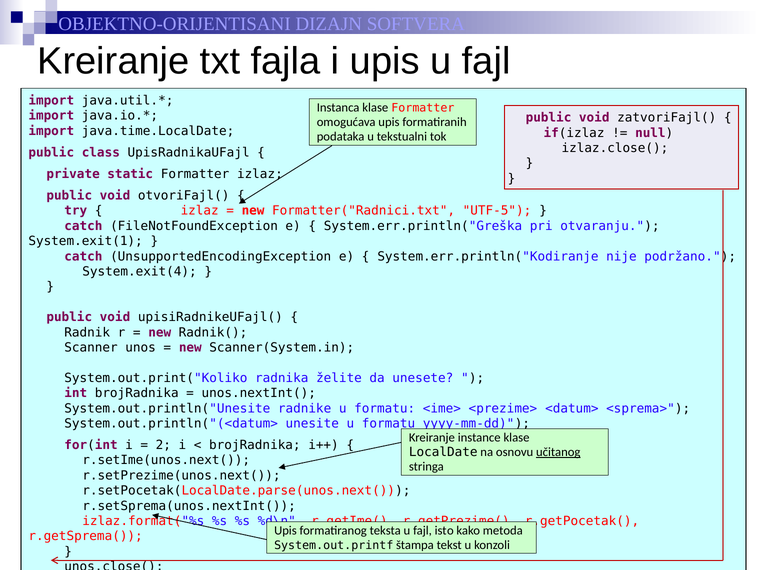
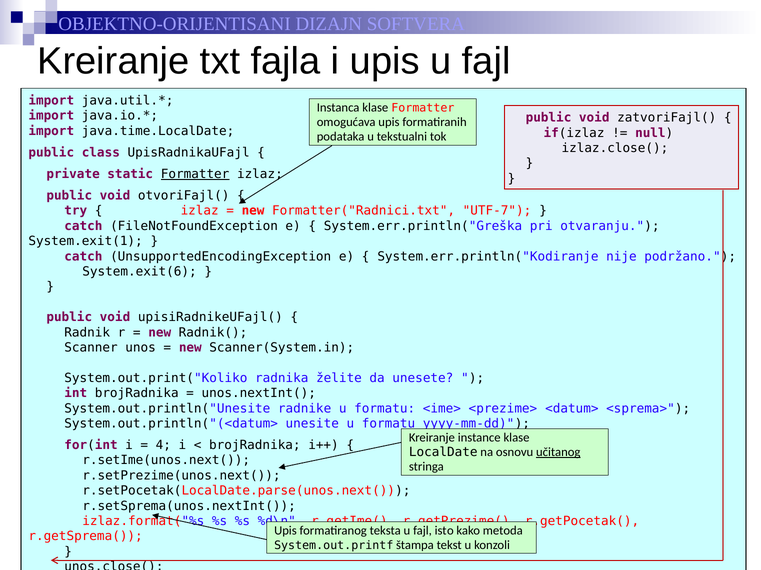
Formatter at (195, 174) underline: none -> present
UTF-5: UTF-5 -> UTF-7
System.exit(4: System.exit(4 -> System.exit(6
2: 2 -> 4
